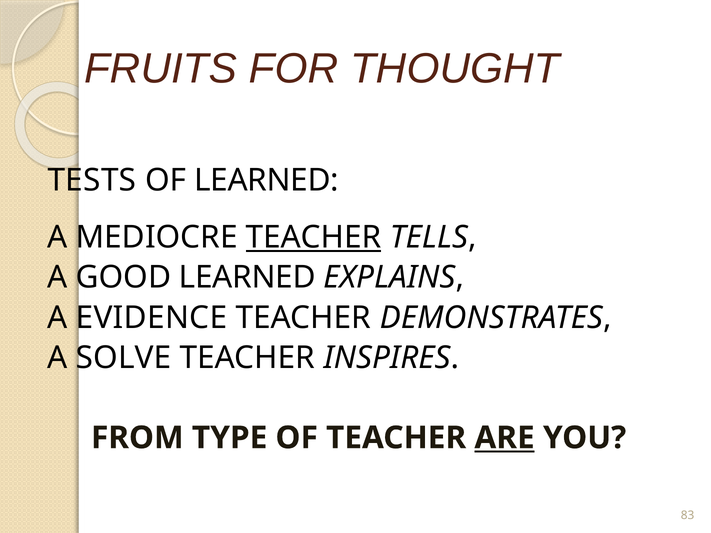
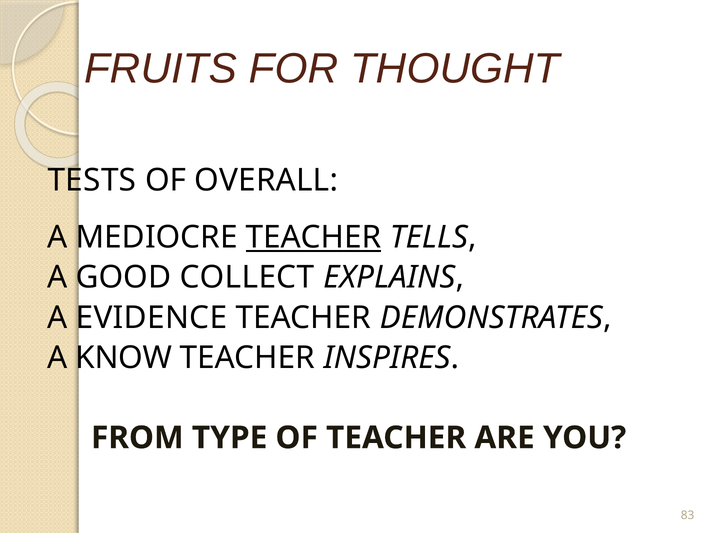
OF LEARNED: LEARNED -> OVERALL
GOOD LEARNED: LEARNED -> COLLECT
SOLVE: SOLVE -> KNOW
ARE underline: present -> none
